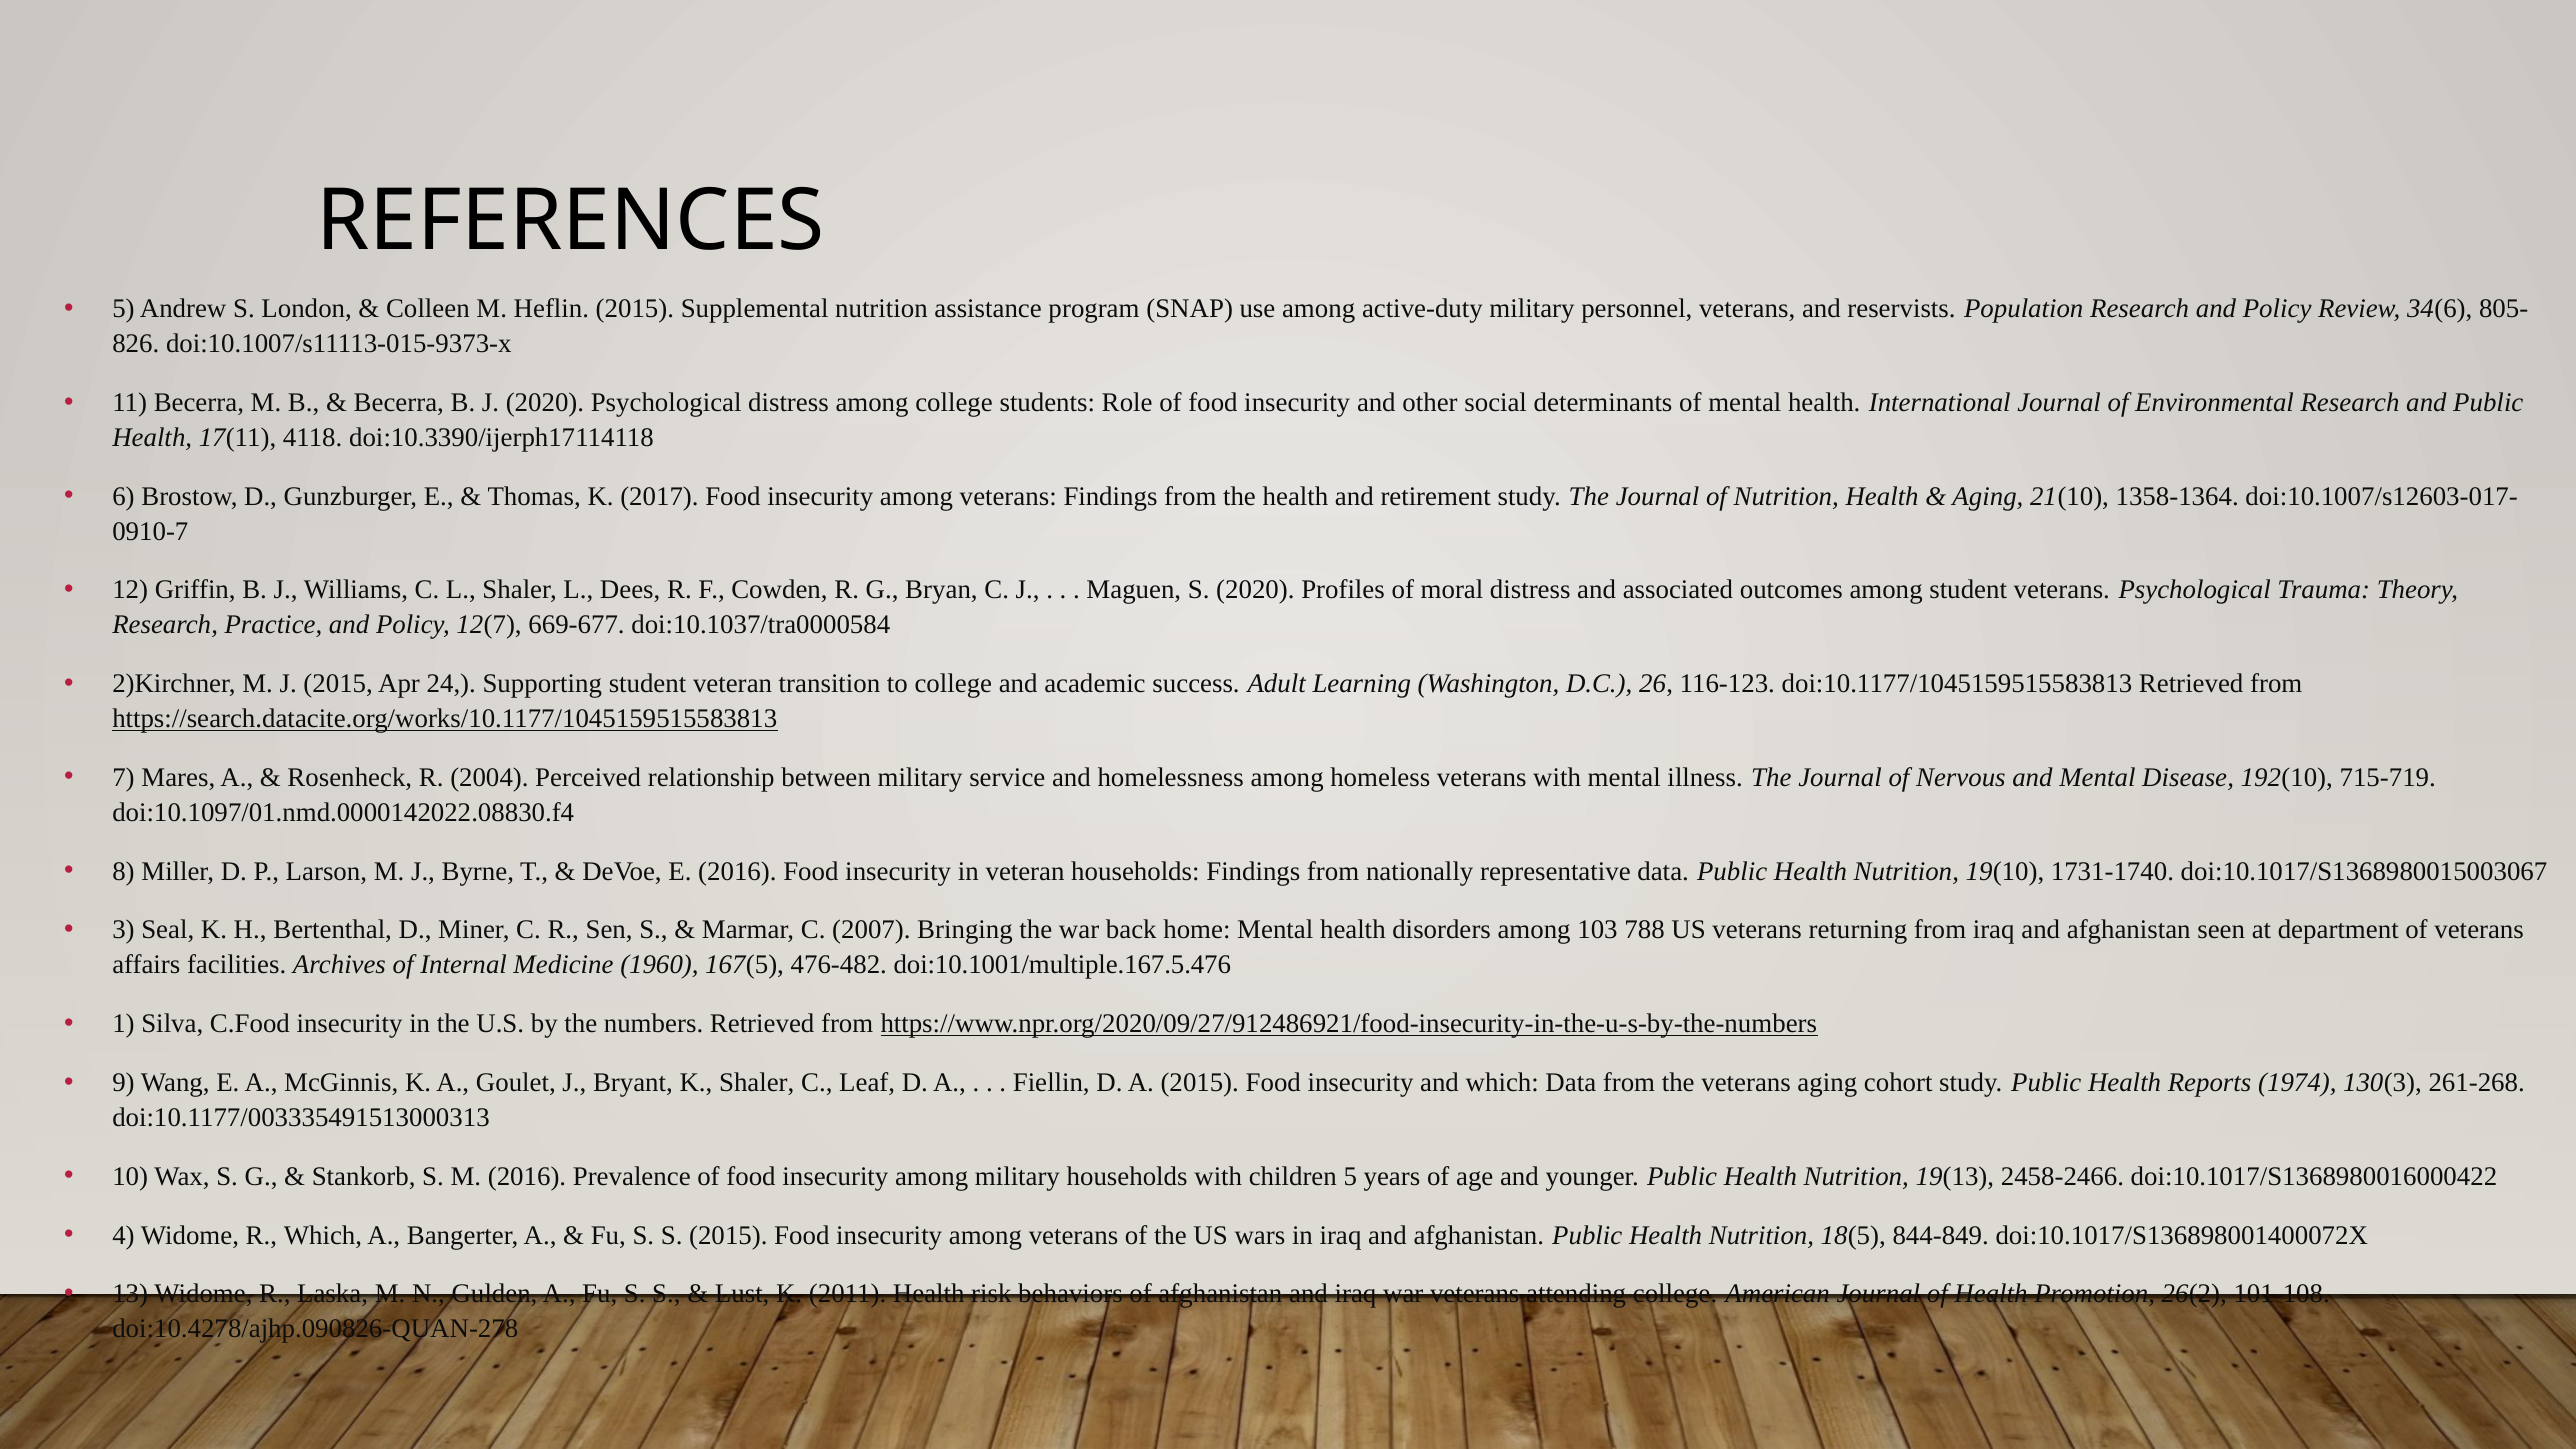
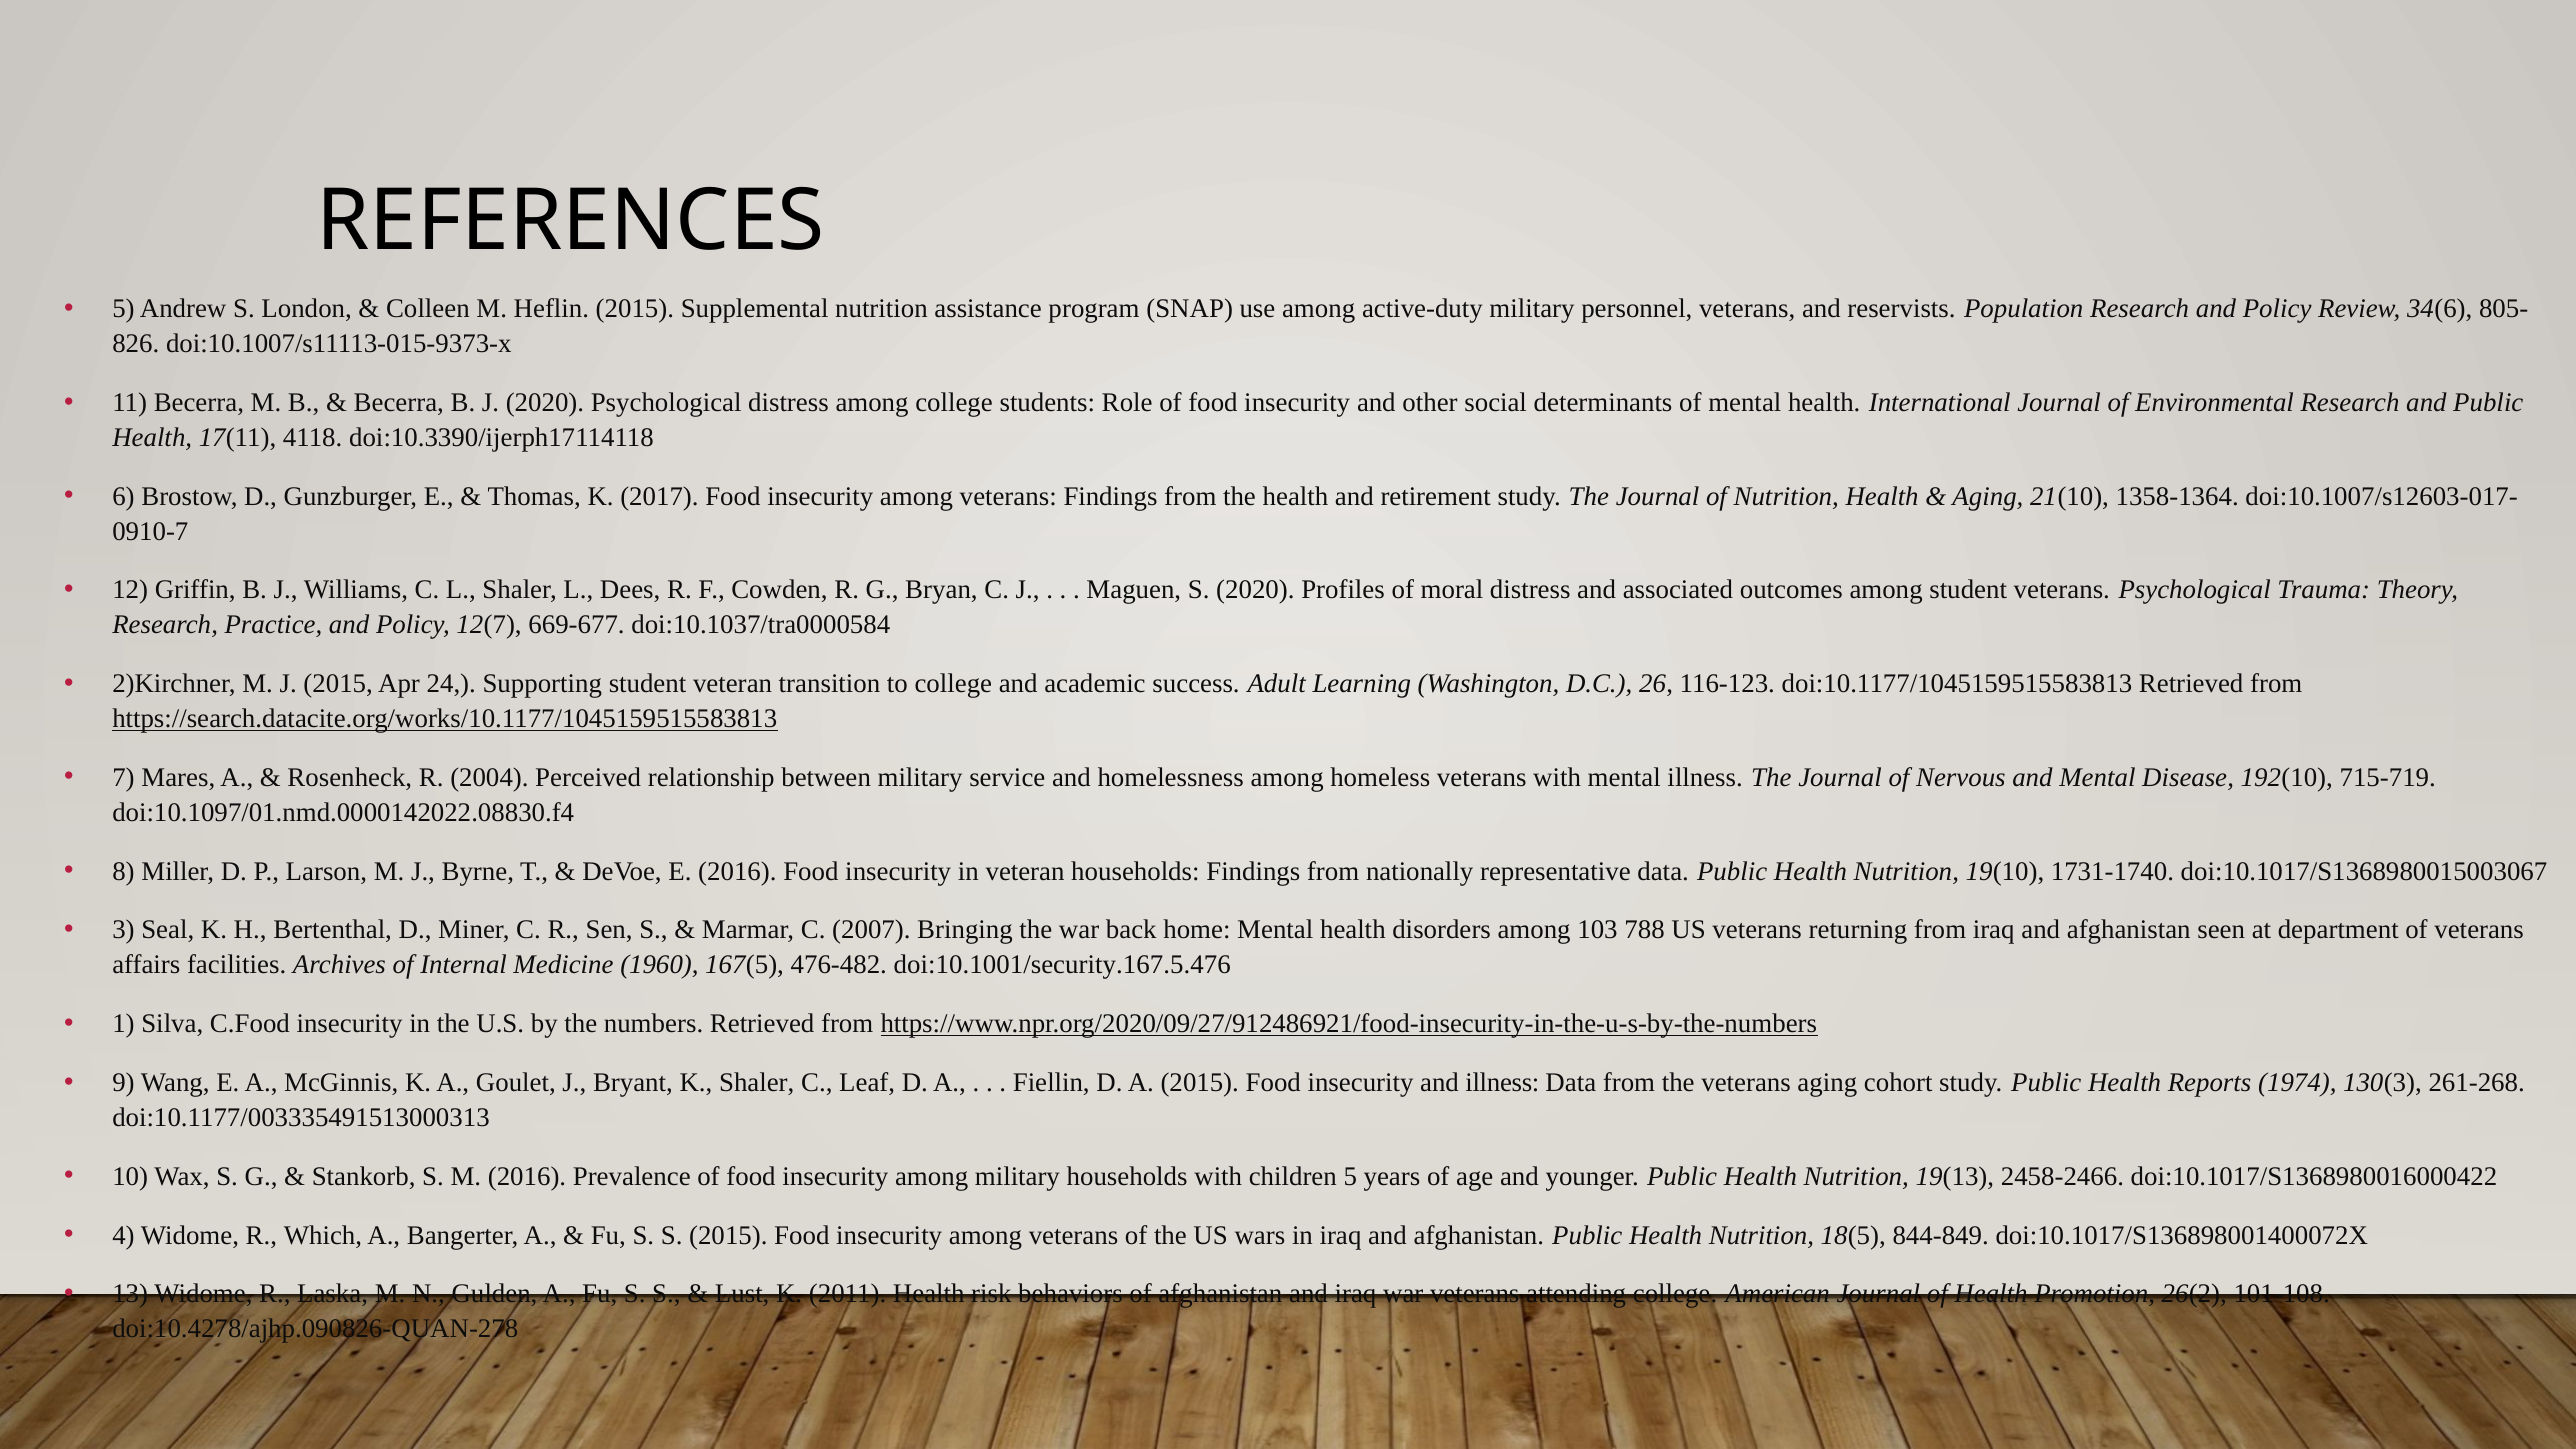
doi:10.1001/multiple.167.5.476: doi:10.1001/multiple.167.5.476 -> doi:10.1001/security.167.5.476
and which: which -> illness
